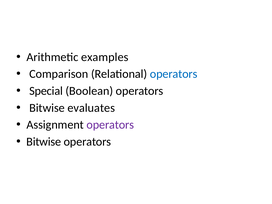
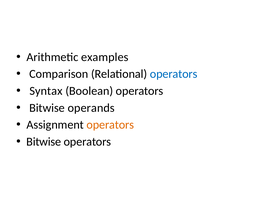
Special: Special -> Syntax
evaluates: evaluates -> operands
operators at (110, 125) colour: purple -> orange
